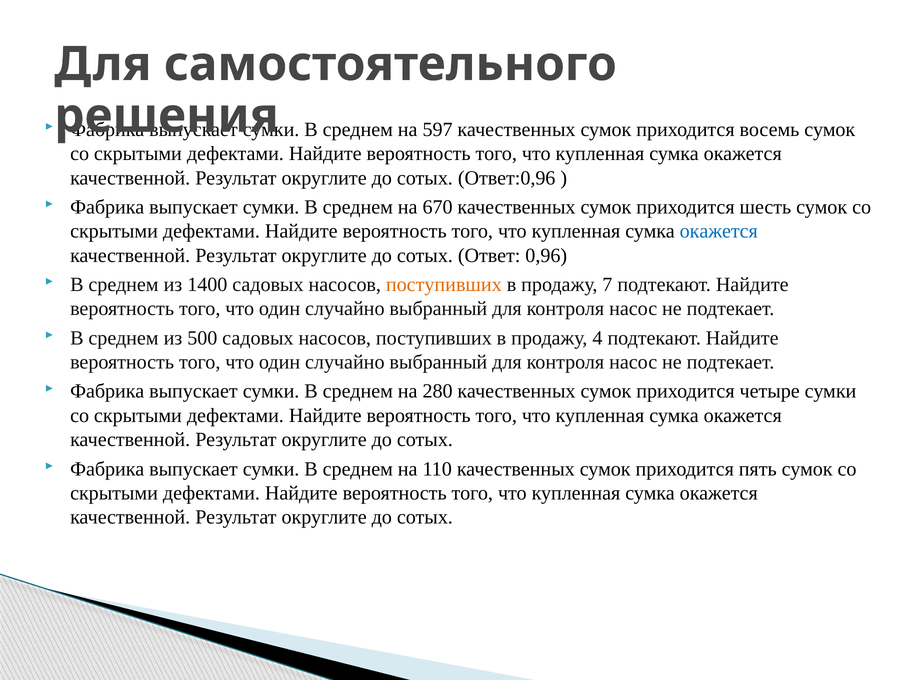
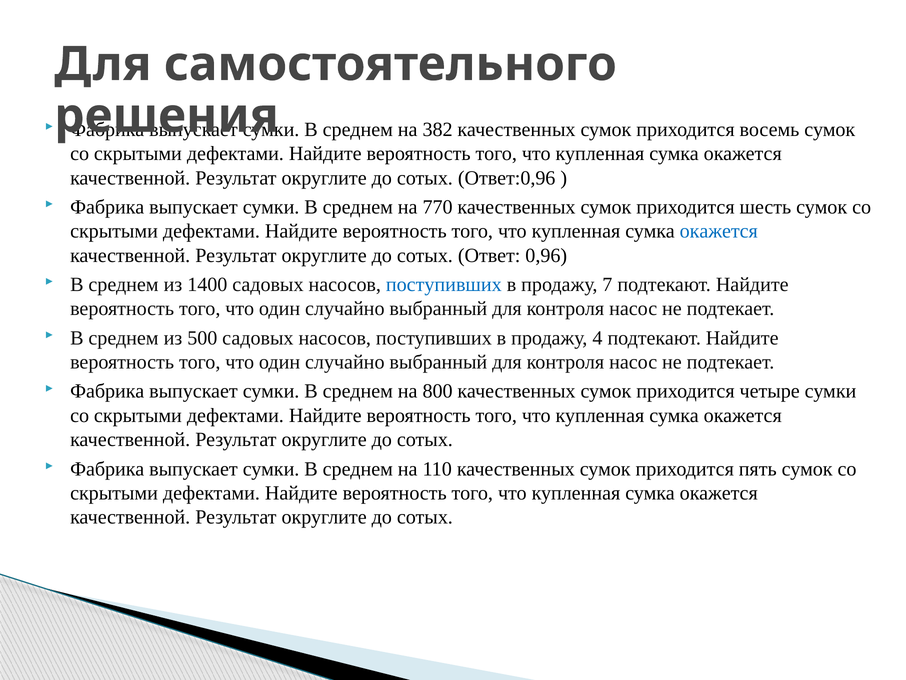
597: 597 -> 382
670: 670 -> 770
поступивших at (444, 284) colour: orange -> blue
280: 280 -> 800
